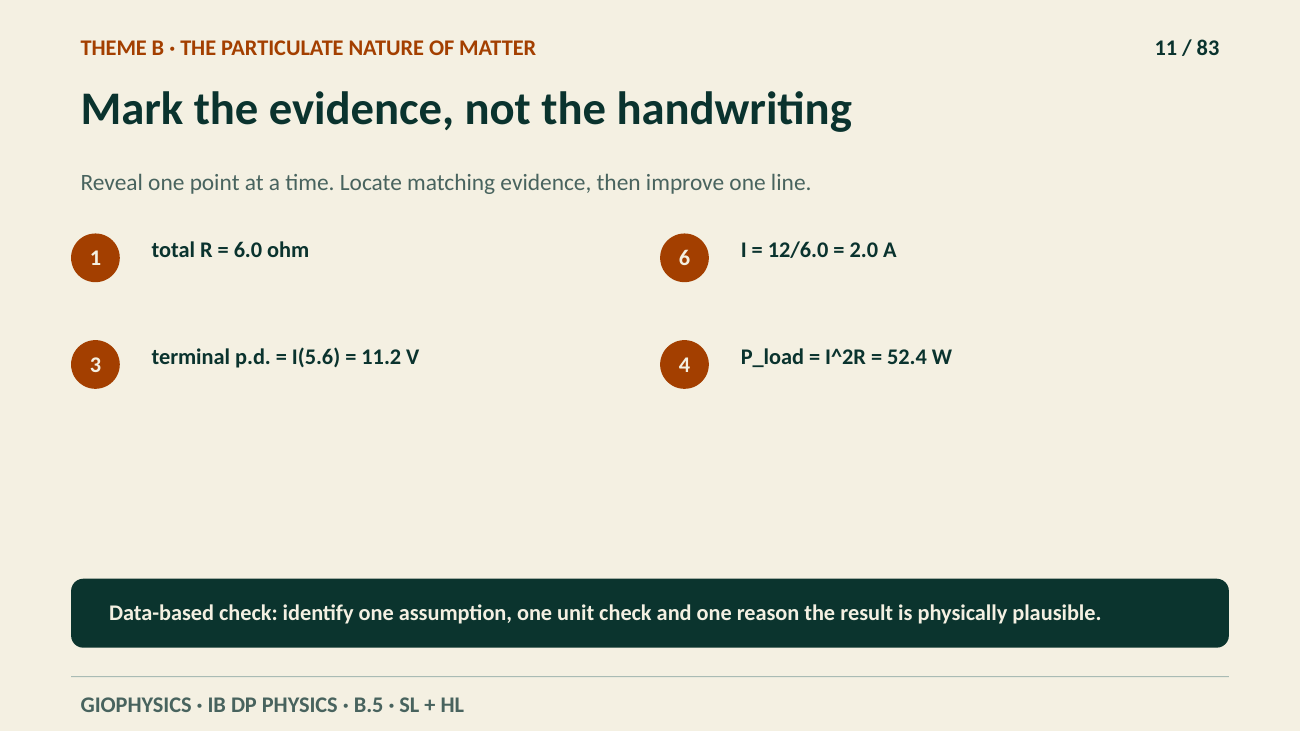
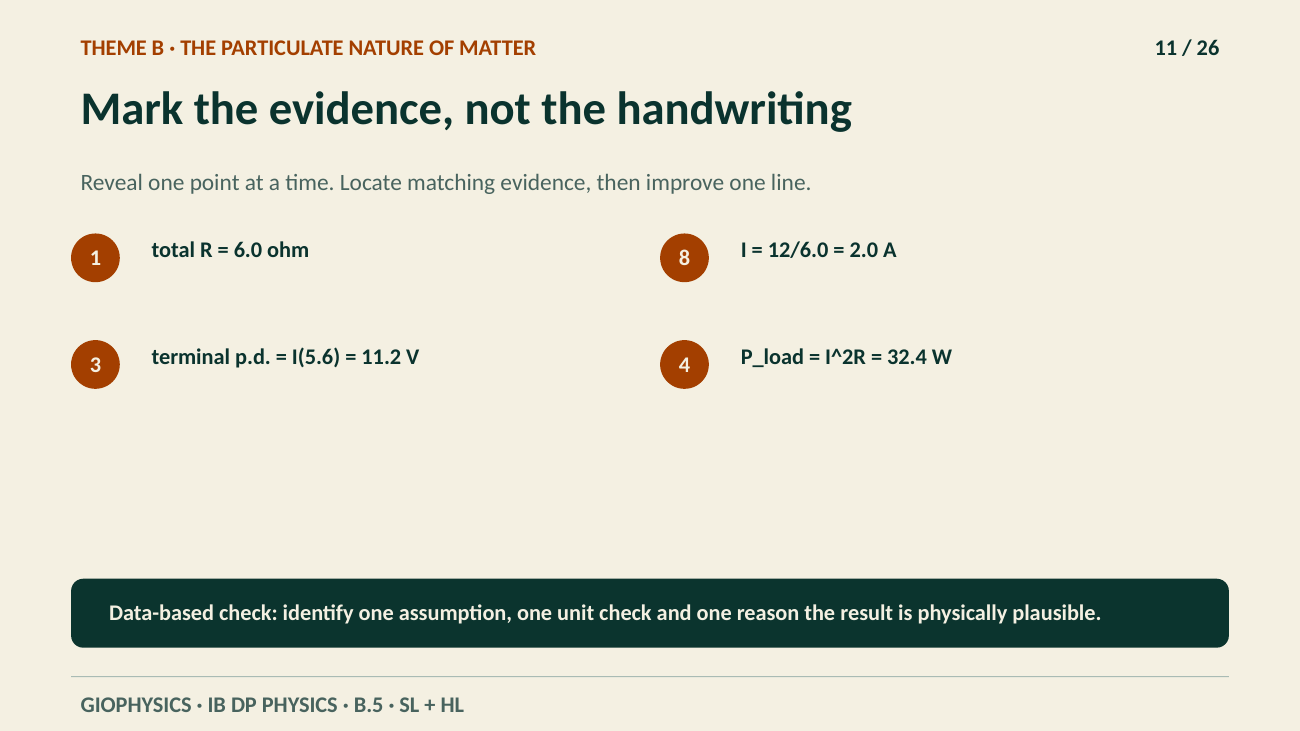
83: 83 -> 26
6: 6 -> 8
52.4: 52.4 -> 32.4
